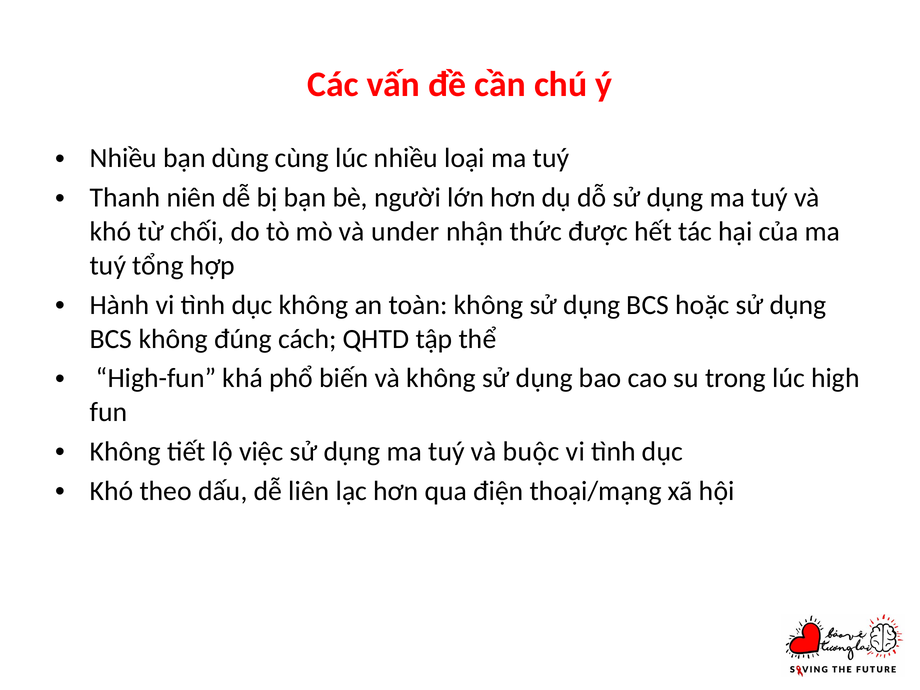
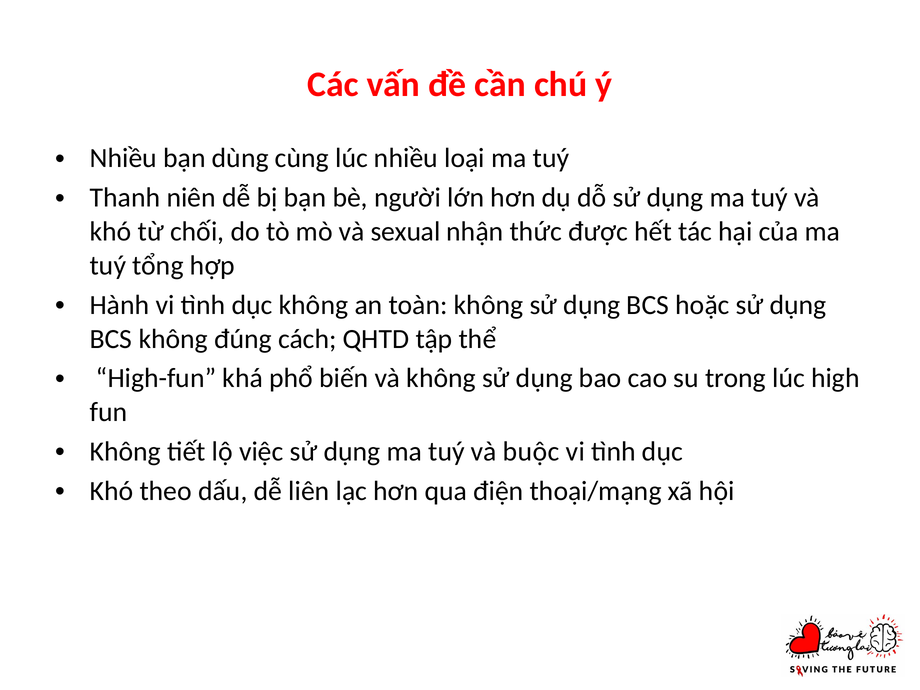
under: under -> sexual
